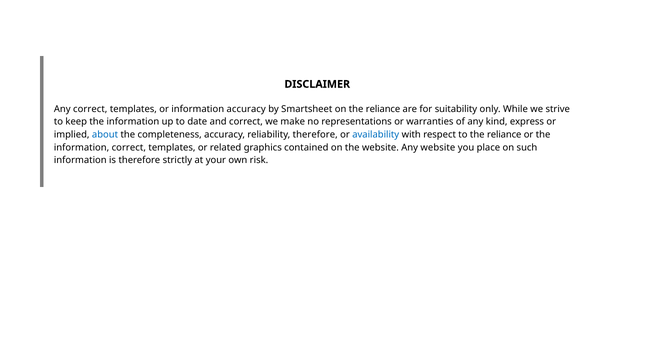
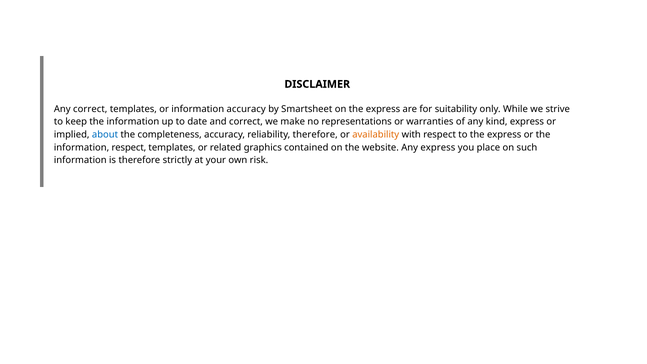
on the reliance: reliance -> express
availability colour: blue -> orange
to the reliance: reliance -> express
information correct: correct -> respect
Any website: website -> express
